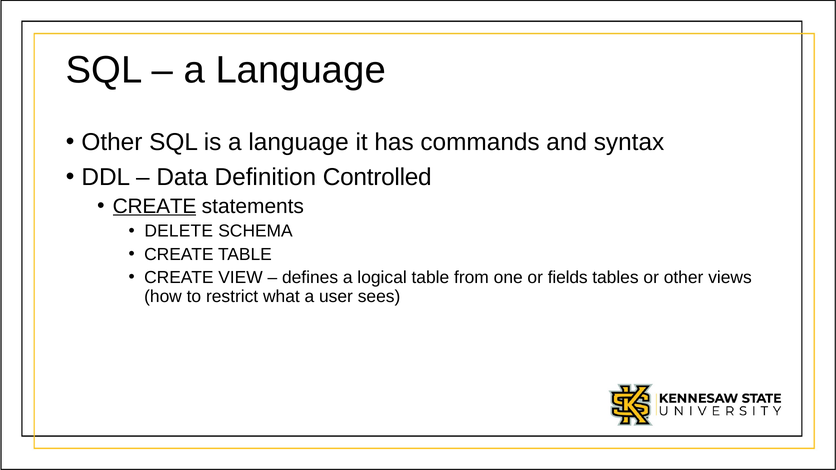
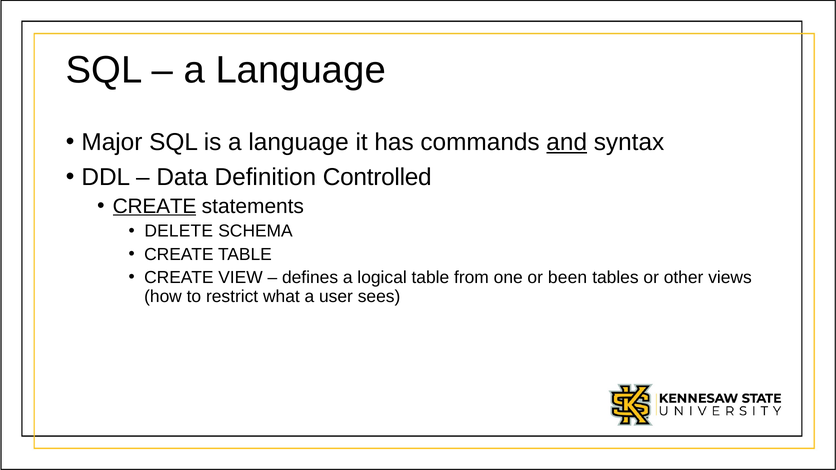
Other at (112, 142): Other -> Major
and underline: none -> present
fields: fields -> been
